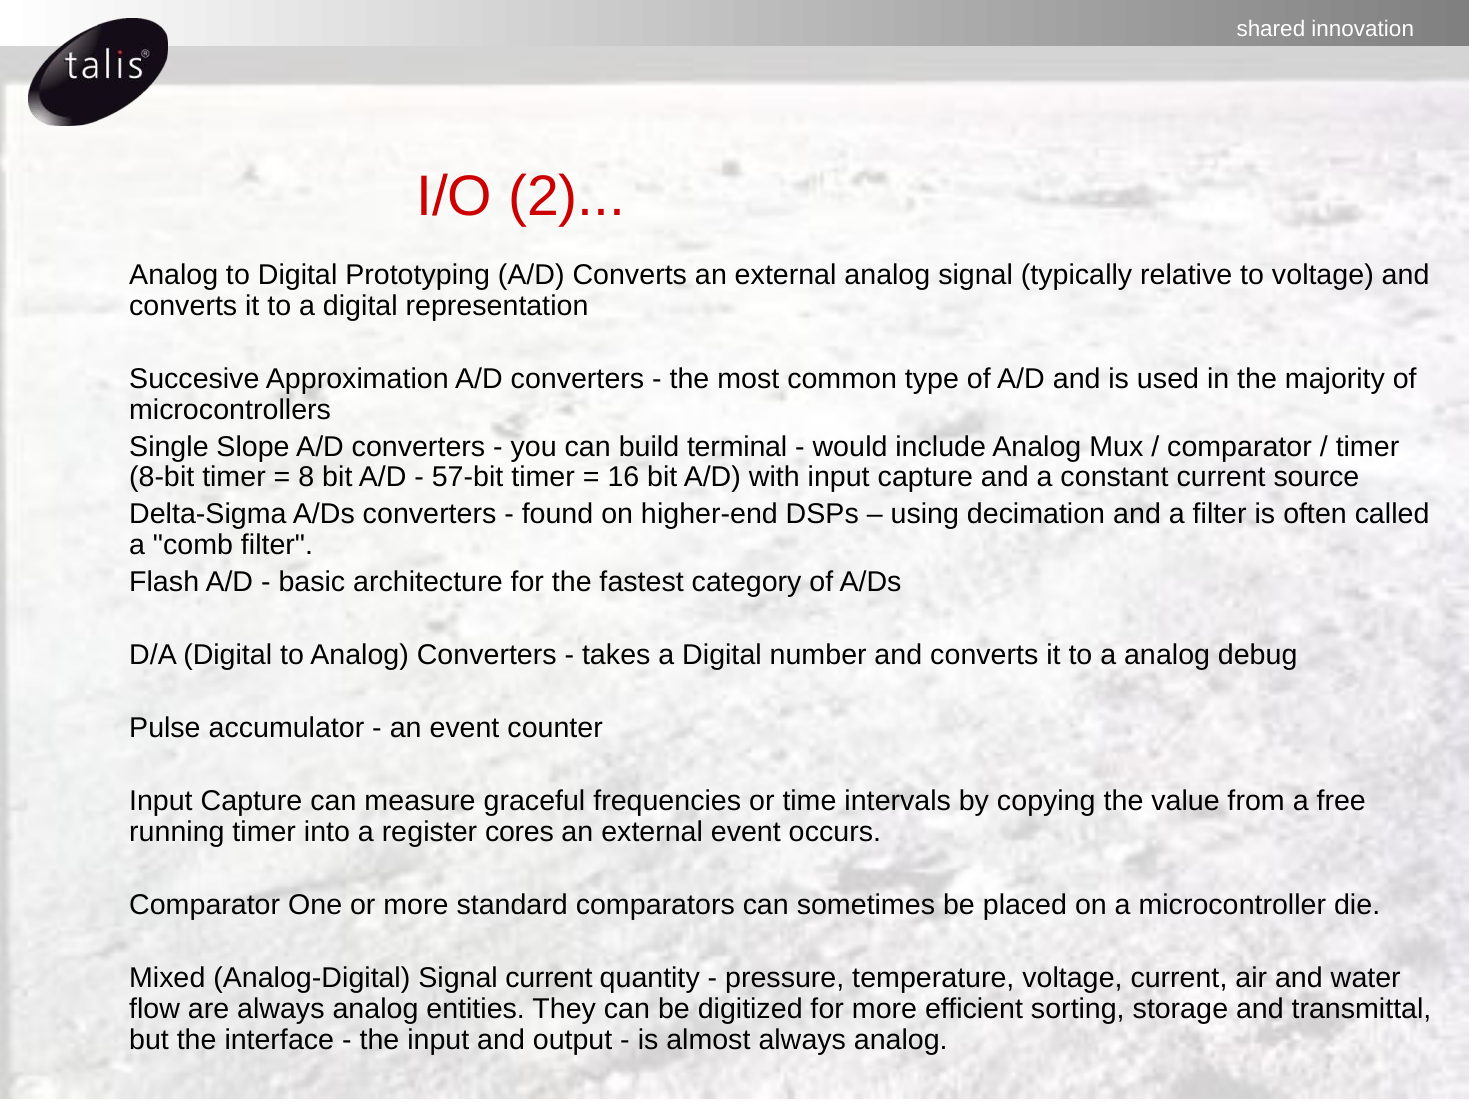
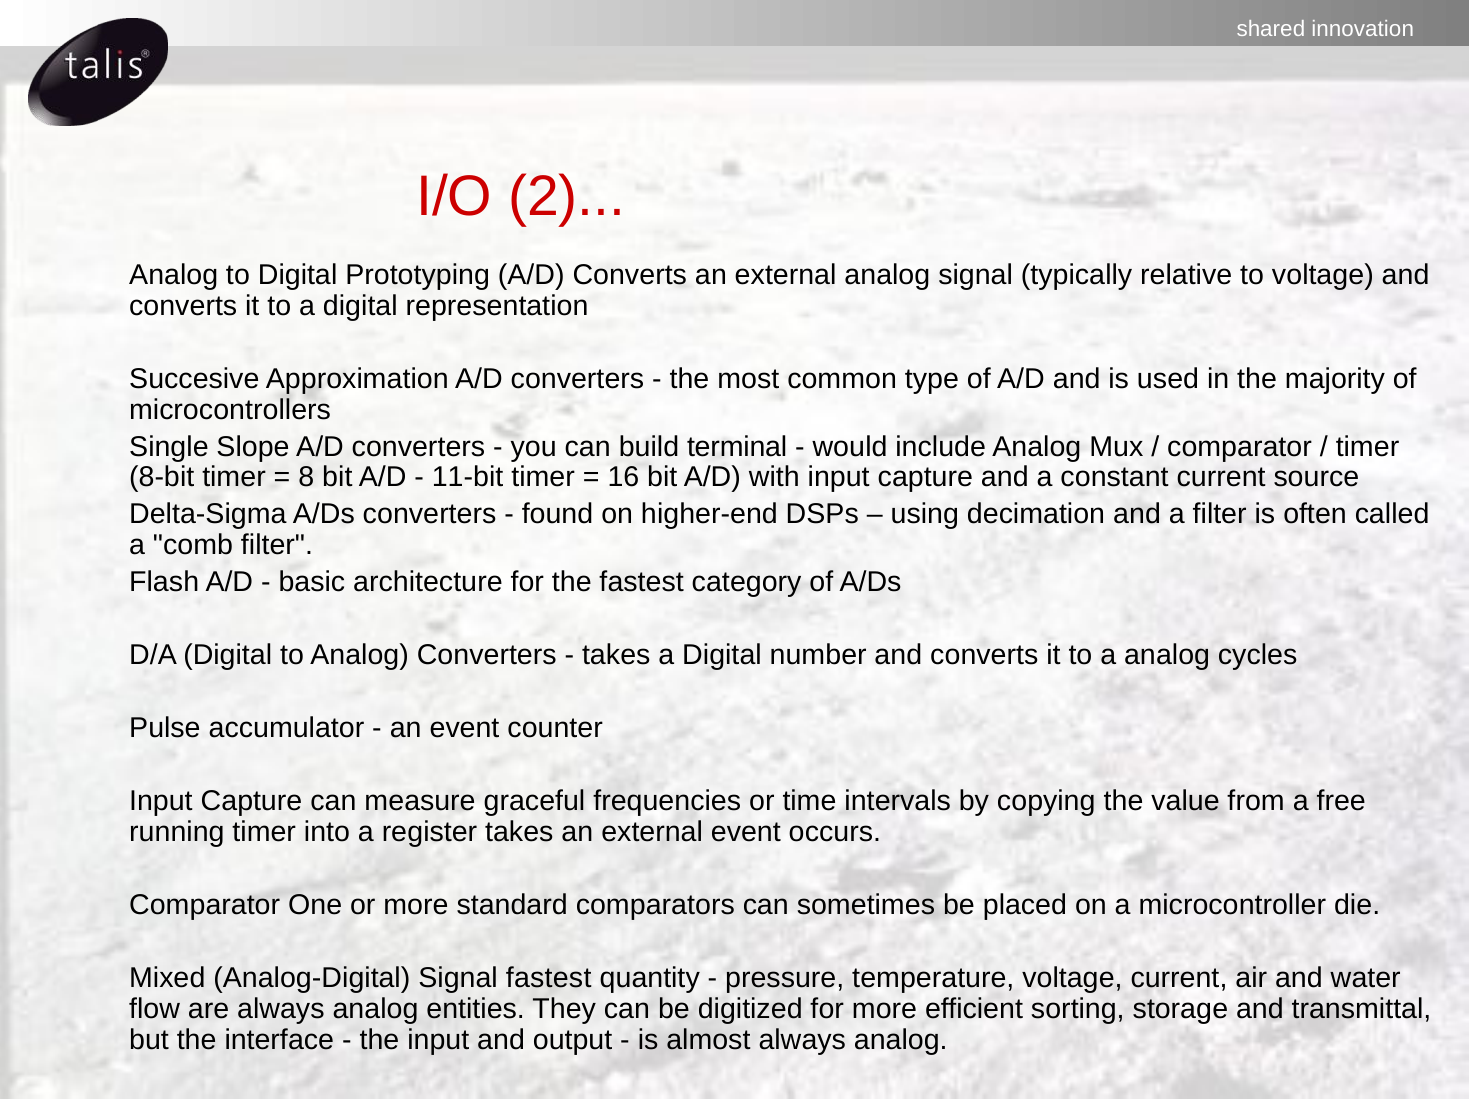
57-bit: 57-bit -> 11-bit
debug: debug -> cycles
register cores: cores -> takes
Signal current: current -> fastest
